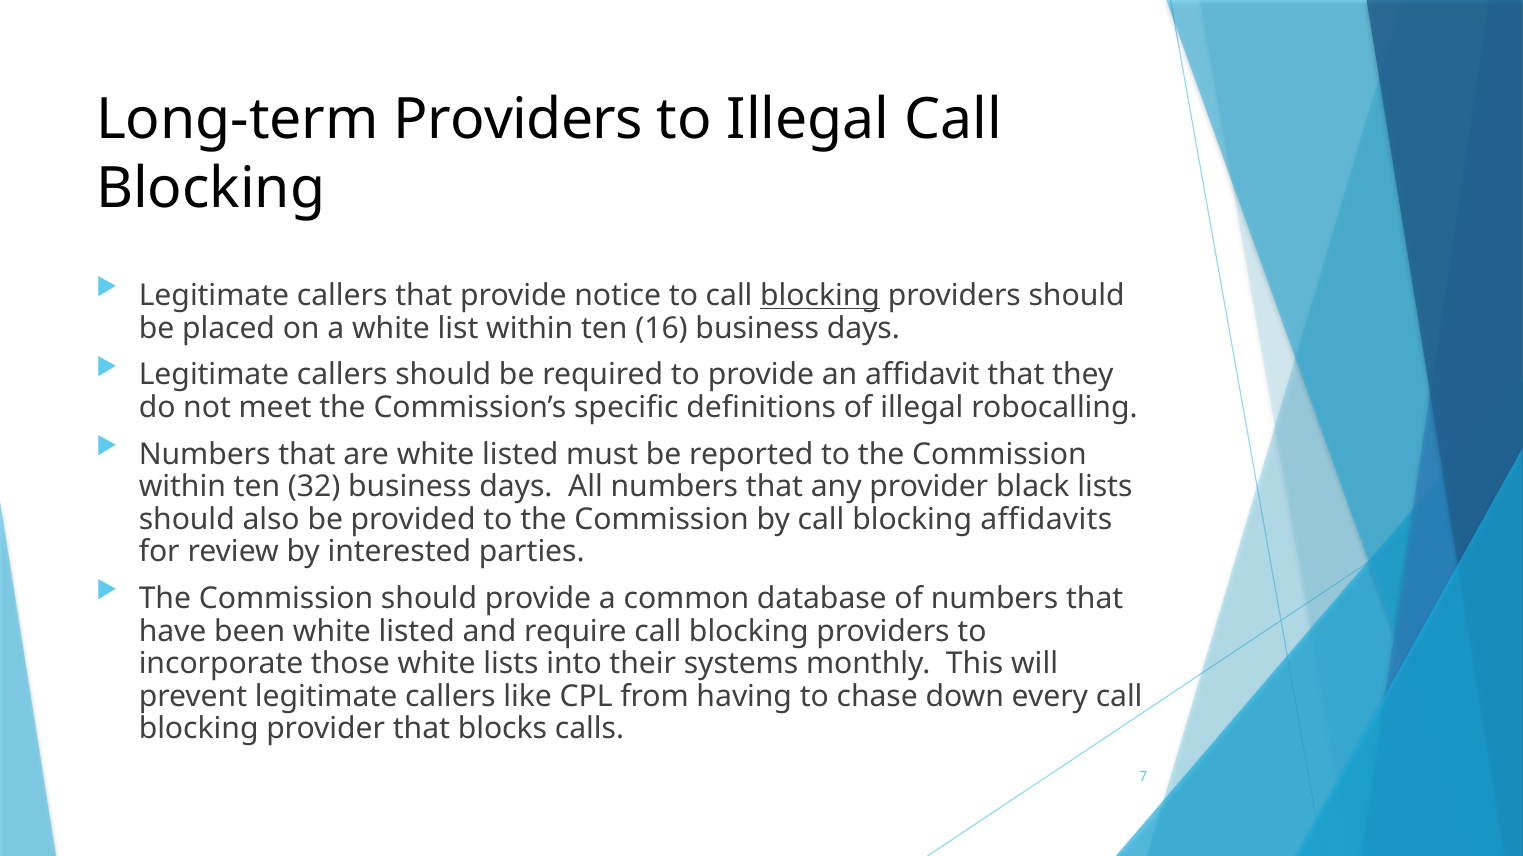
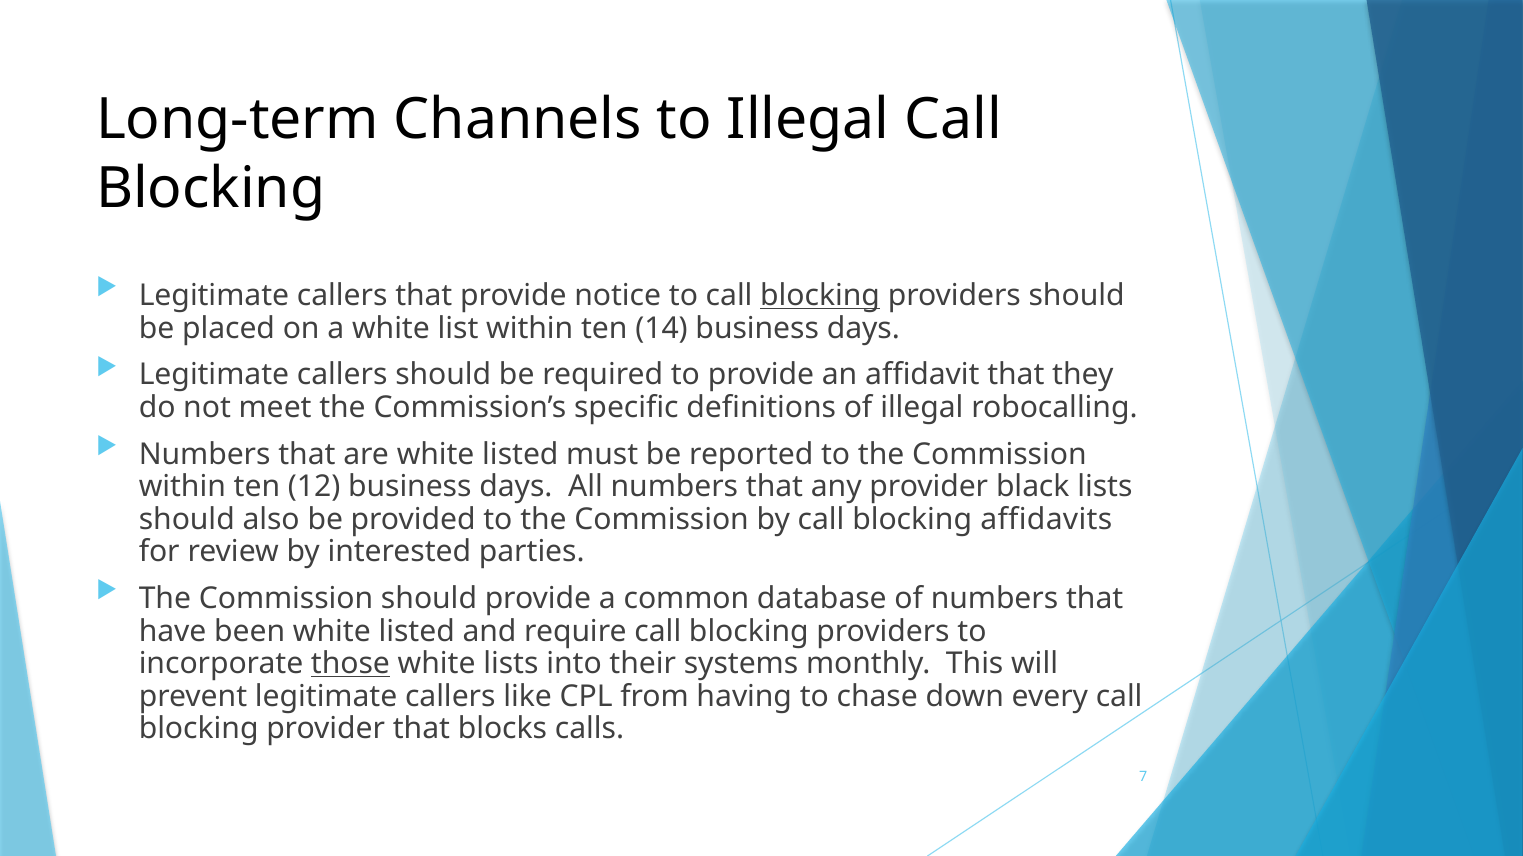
Long-term Providers: Providers -> Channels
16: 16 -> 14
32: 32 -> 12
those underline: none -> present
